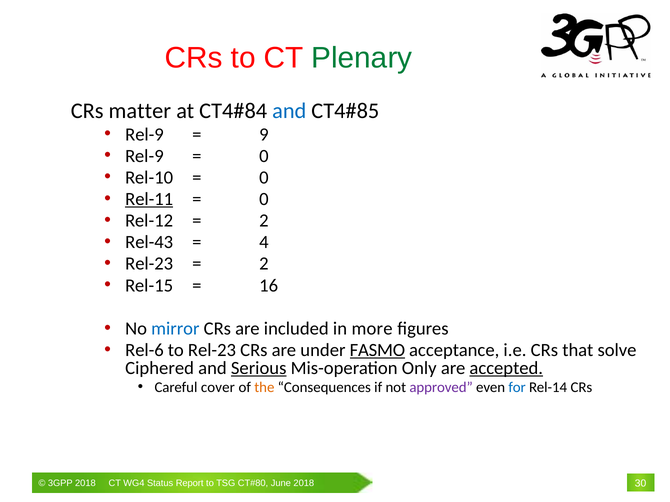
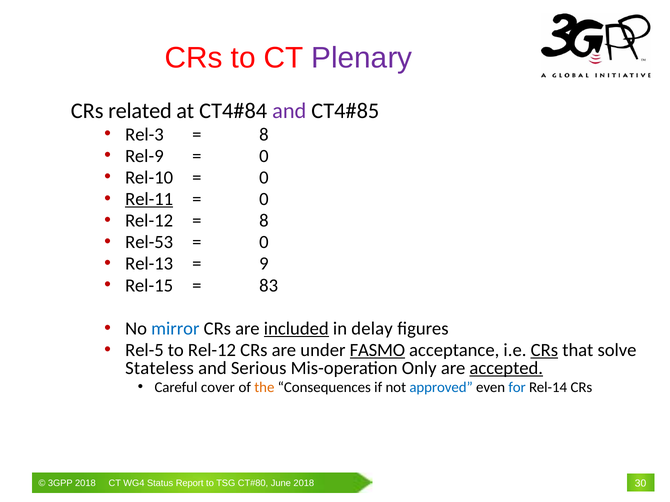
Plenary colour: green -> purple
matter: matter -> related
and at (289, 111) colour: blue -> purple
Rel-9 at (144, 135): Rel-9 -> Rel-3
9 at (264, 135): 9 -> 8
2 at (264, 221): 2 -> 8
Rel-43: Rel-43 -> Rel-53
4 at (264, 243): 4 -> 0
Rel-23 at (149, 264): Rel-23 -> Rel-13
2 at (264, 264): 2 -> 9
16: 16 -> 83
included underline: none -> present
more: more -> delay
Rel-6: Rel-6 -> Rel-5
to Rel-23: Rel-23 -> Rel-12
CRs at (544, 351) underline: none -> present
Ciphered: Ciphered -> Stateless
Serious underline: present -> none
approved colour: purple -> blue
